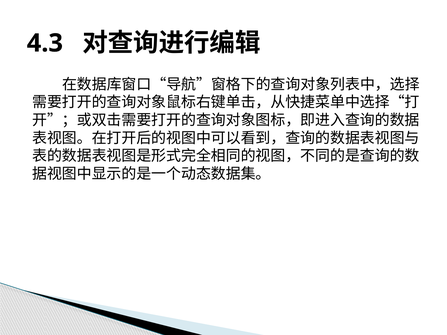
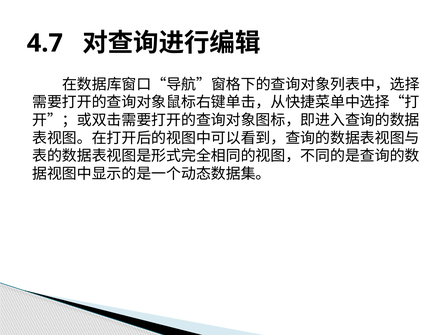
4.3: 4.3 -> 4.7
